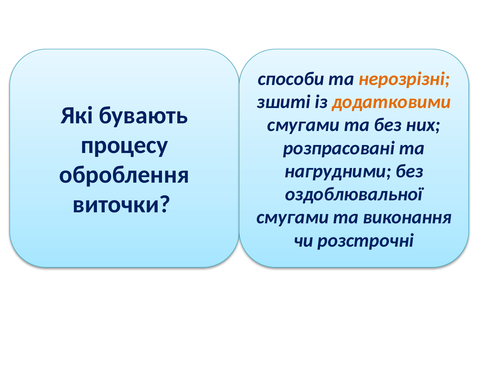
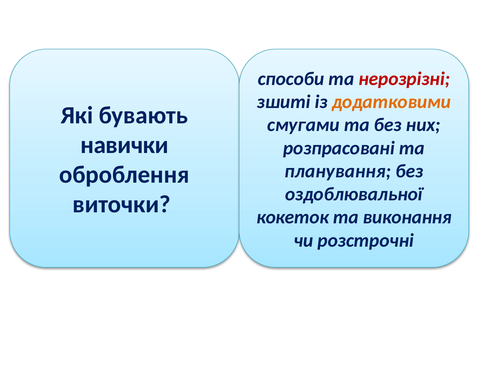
нерозрізні colour: orange -> red
процесу: процесу -> навички
нагрудними: нагрудними -> планування
смугами at (293, 217): смугами -> кокеток
